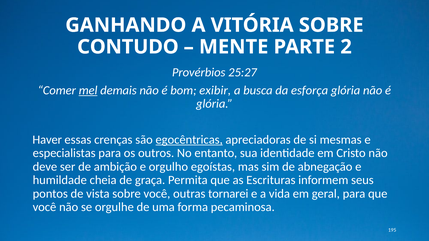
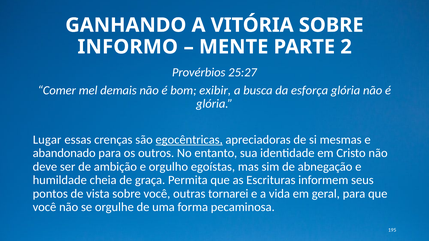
CONTUDO: CONTUDO -> INFORMO
mel underline: present -> none
Haver: Haver -> Lugar
especialistas: especialistas -> abandonado
